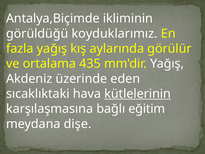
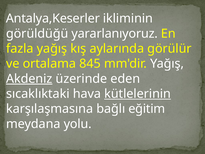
Antalya,Biçimde: Antalya,Biçimde -> Antalya,Keserler
koyduklarımız: koyduklarımız -> yararlanıyoruz
435: 435 -> 845
Akdeniz underline: none -> present
dişe: dişe -> yolu
